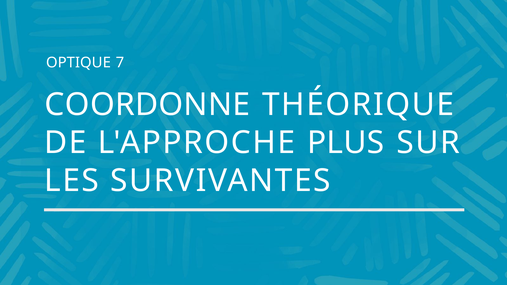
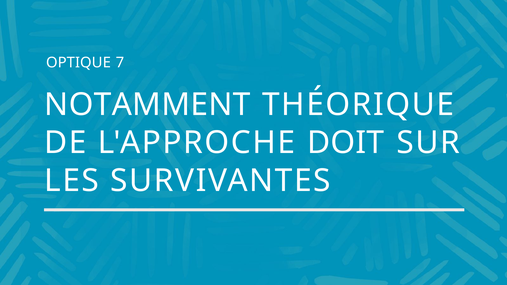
COORDONNE: COORDONNE -> NOTAMMENT
PLUS: PLUS -> DOIT
